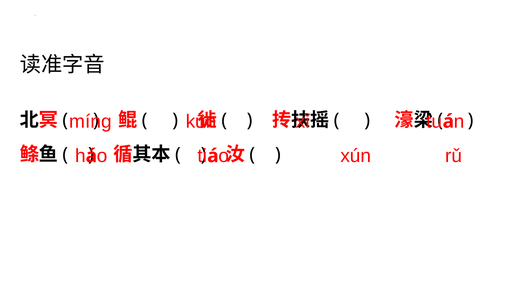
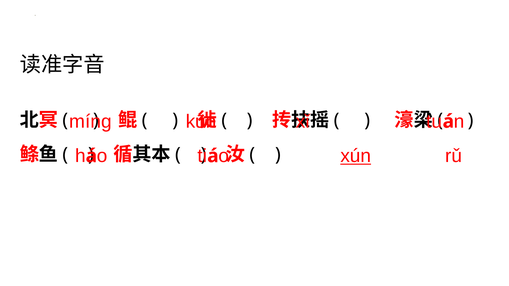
xún underline: none -> present
